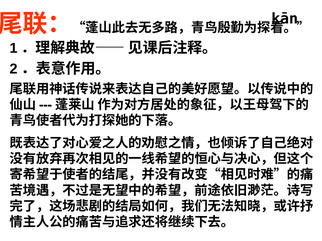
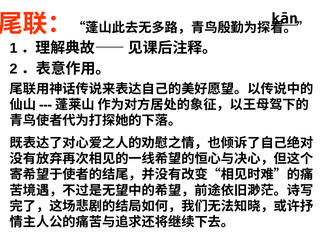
kān underline: none -> present
